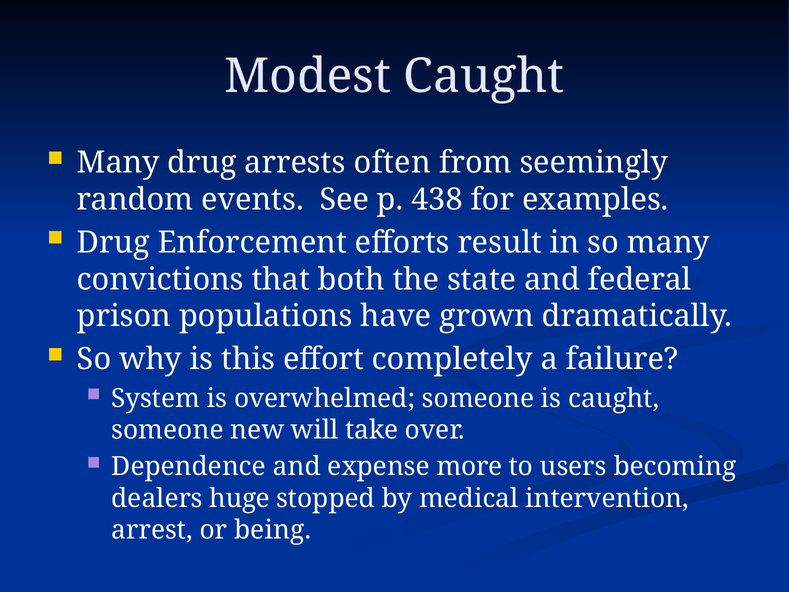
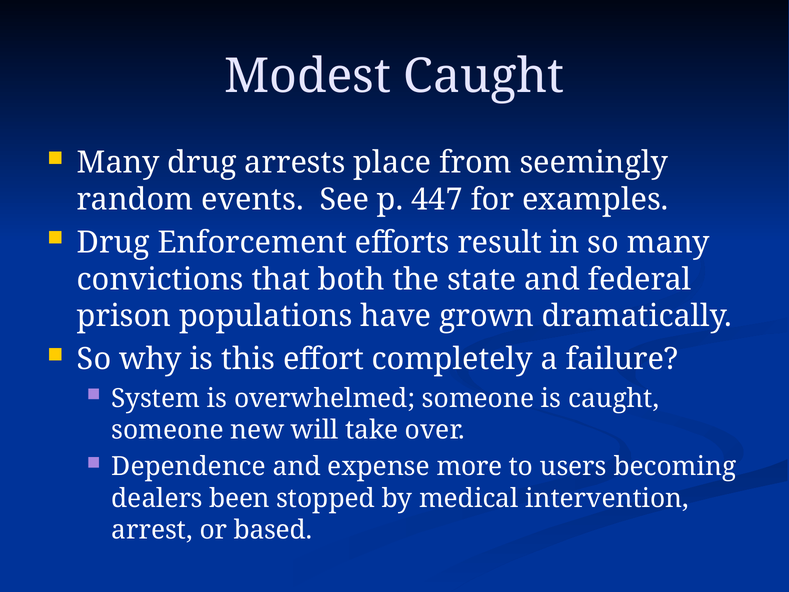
often: often -> place
438: 438 -> 447
huge: huge -> been
being: being -> based
